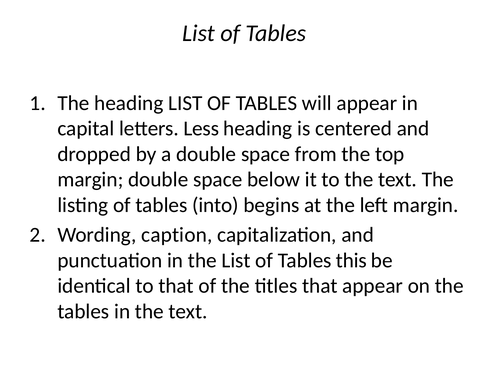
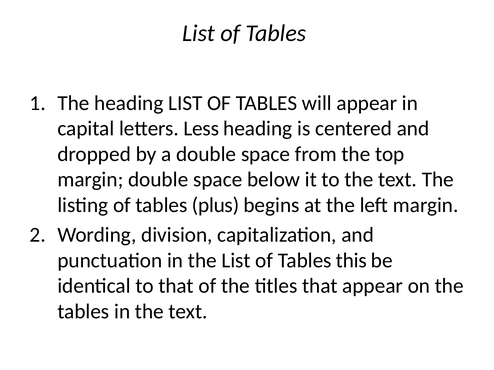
into: into -> plus
caption: caption -> division
